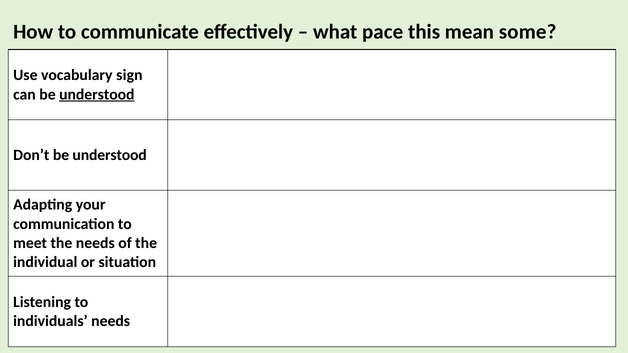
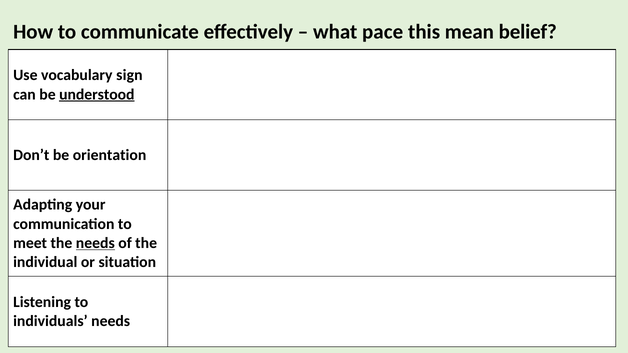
some: some -> belief
Don’t be understood: understood -> orientation
needs at (95, 243) underline: none -> present
